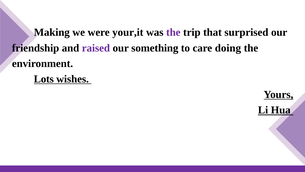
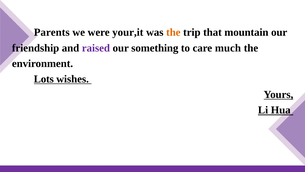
Making: Making -> Parents
the at (173, 32) colour: purple -> orange
surprised: surprised -> mountain
doing: doing -> much
